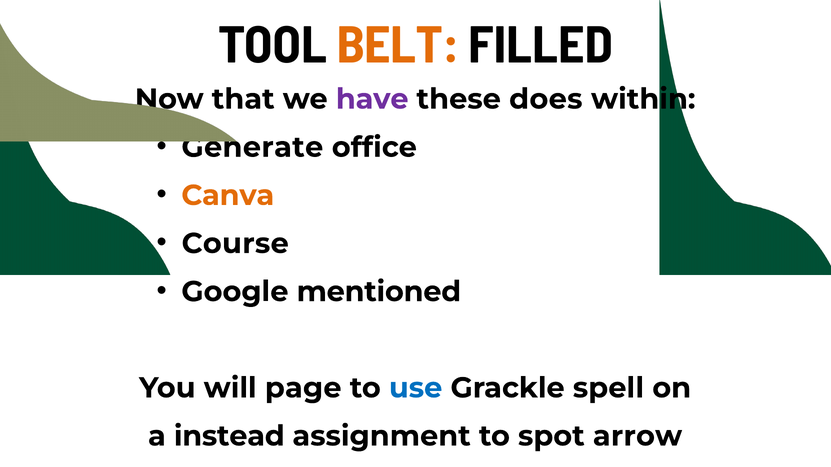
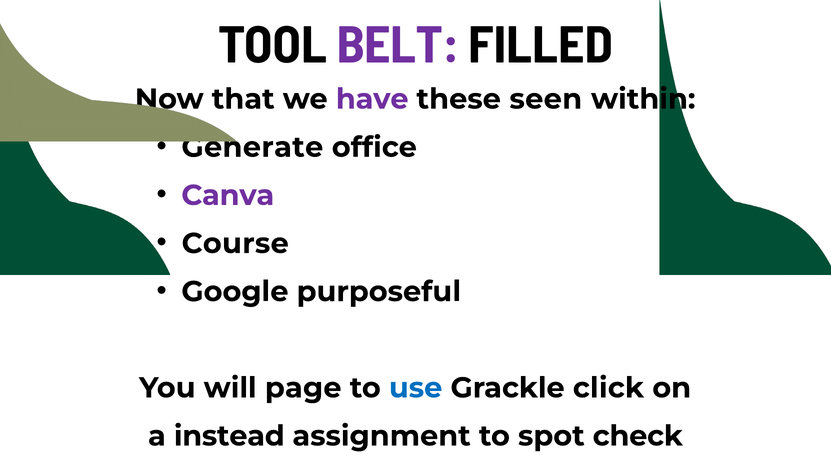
BELT colour: orange -> purple
does: does -> seen
Canva colour: orange -> purple
mentioned: mentioned -> purposeful
spell: spell -> click
arrow: arrow -> check
